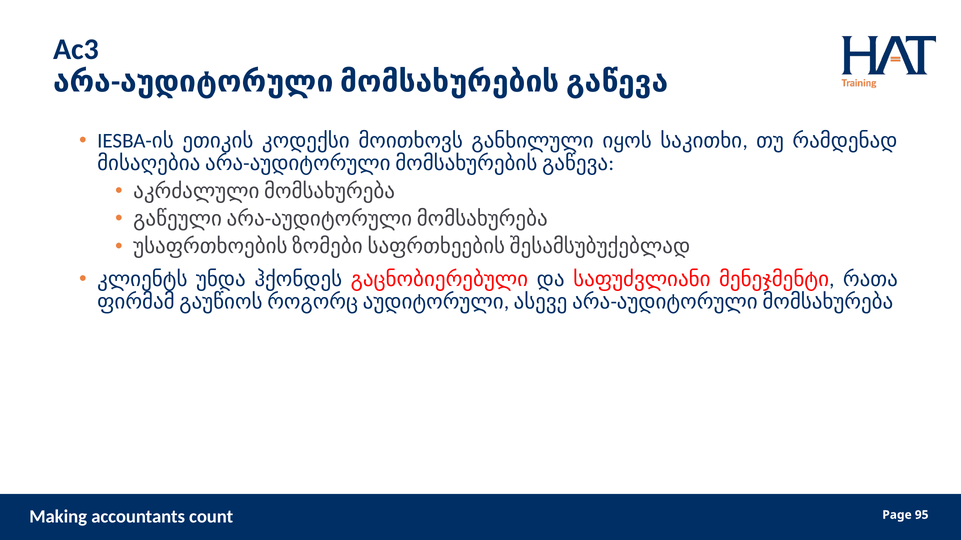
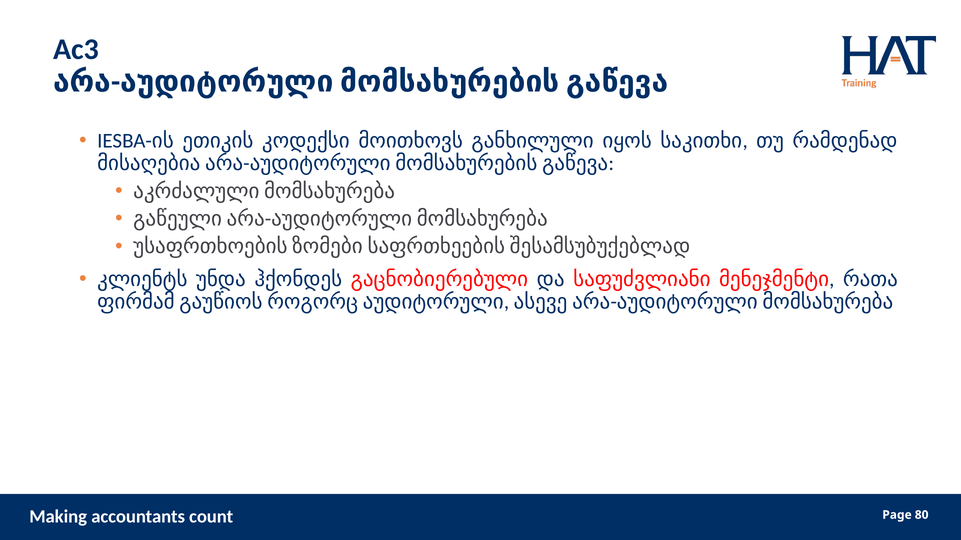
95: 95 -> 80
